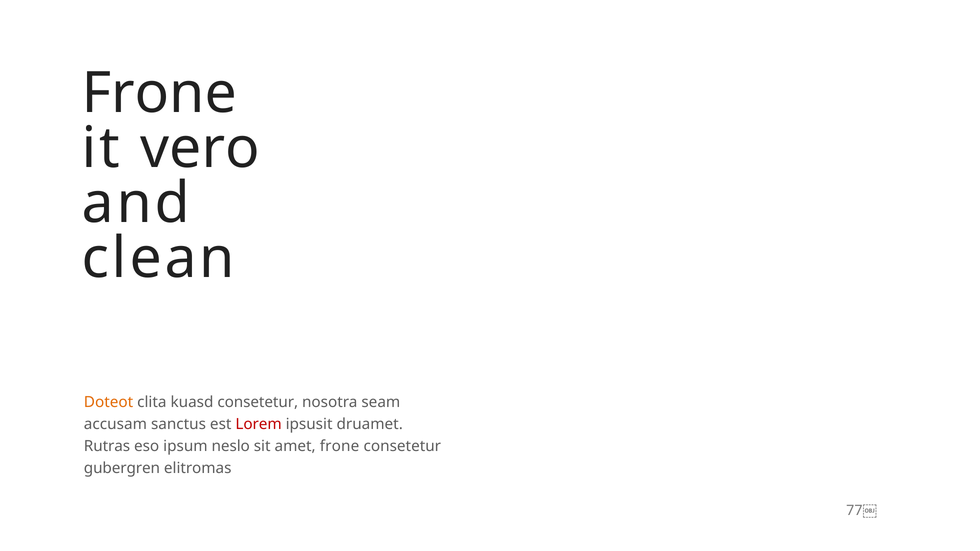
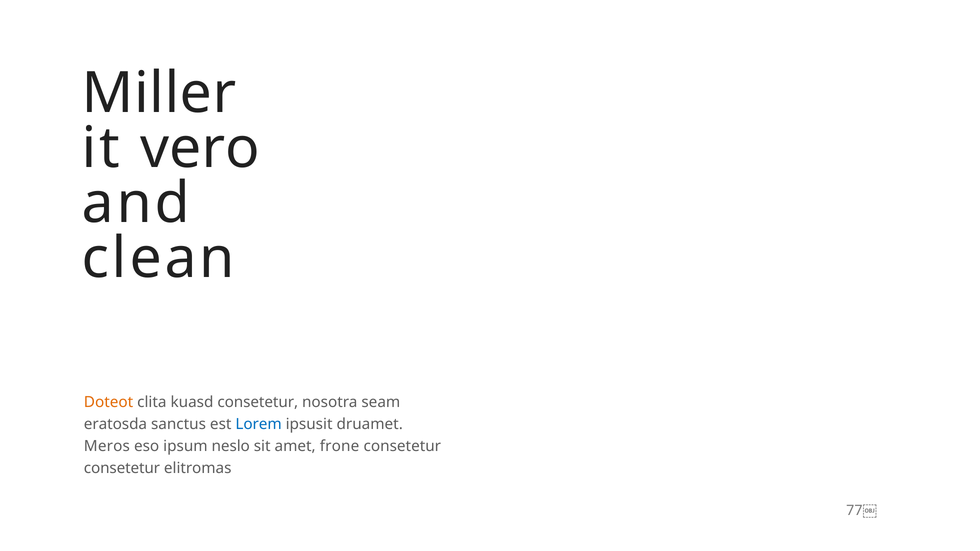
Frone at (159, 94): Frone -> Miller
accusam: accusam -> eratosda
Lorem colour: red -> blue
Rutras: Rutras -> Meros
gubergren at (122, 468): gubergren -> consetetur
